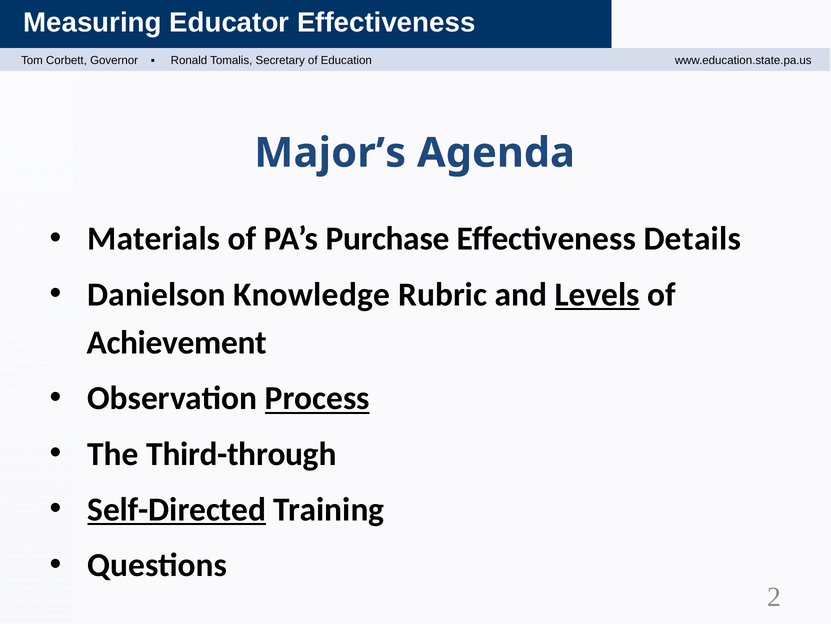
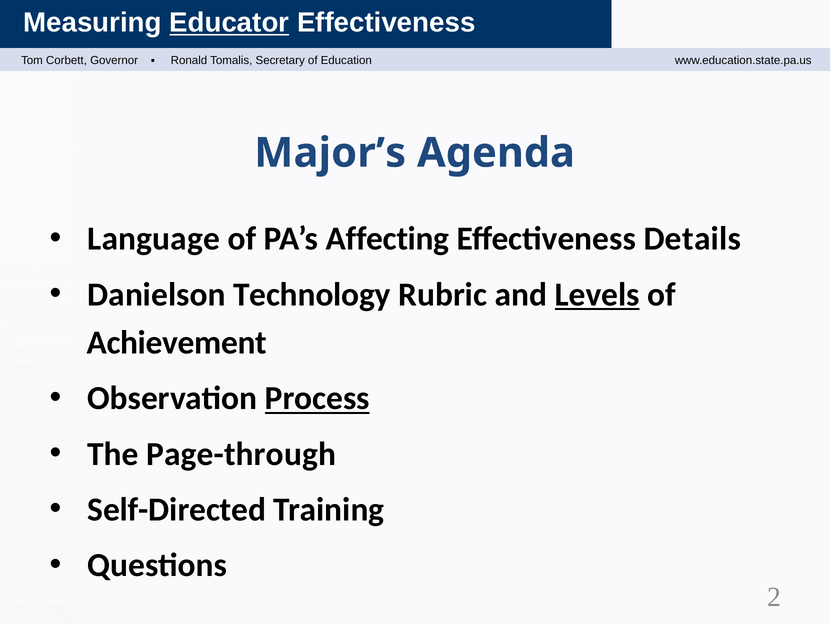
Educator underline: none -> present
Materials: Materials -> Language
Purchase: Purchase -> Affecting
Knowledge: Knowledge -> Technology
Third-through: Third-through -> Page-through
Self-Directed underline: present -> none
